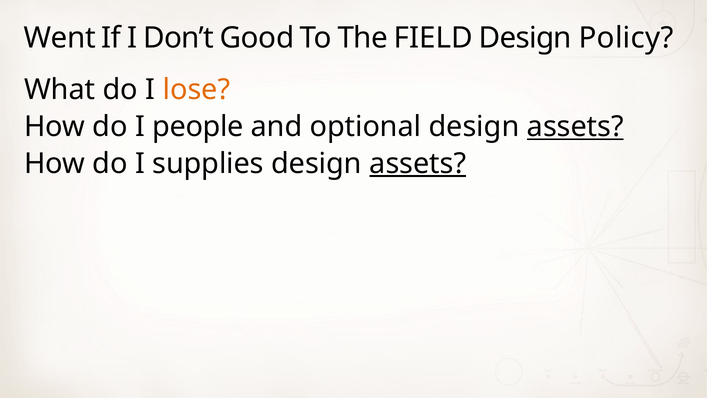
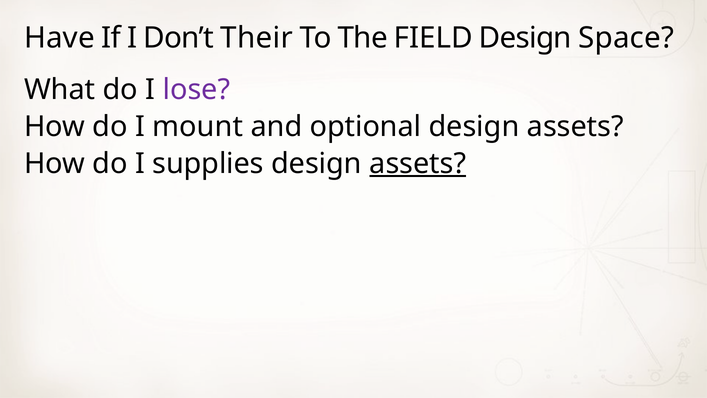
Went: Went -> Have
Good: Good -> Their
Policy: Policy -> Space
lose colour: orange -> purple
people: people -> mount
assets at (575, 127) underline: present -> none
